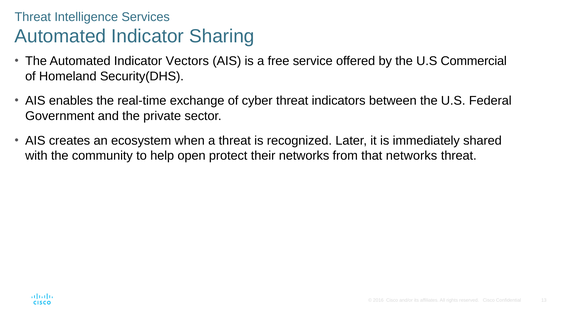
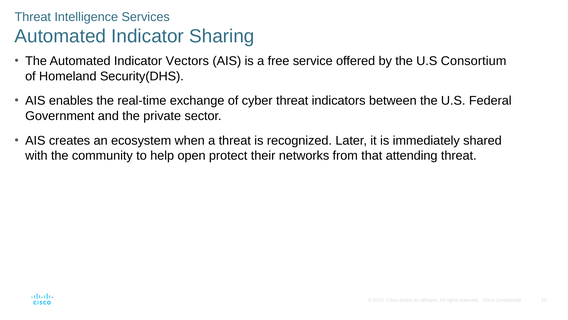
Commercial: Commercial -> Consortium
that networks: networks -> attending
